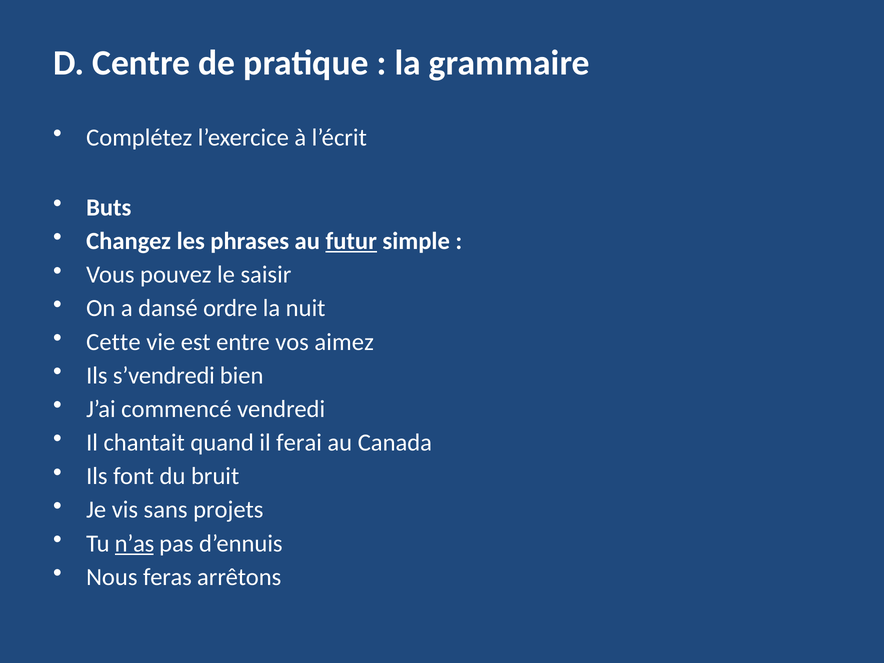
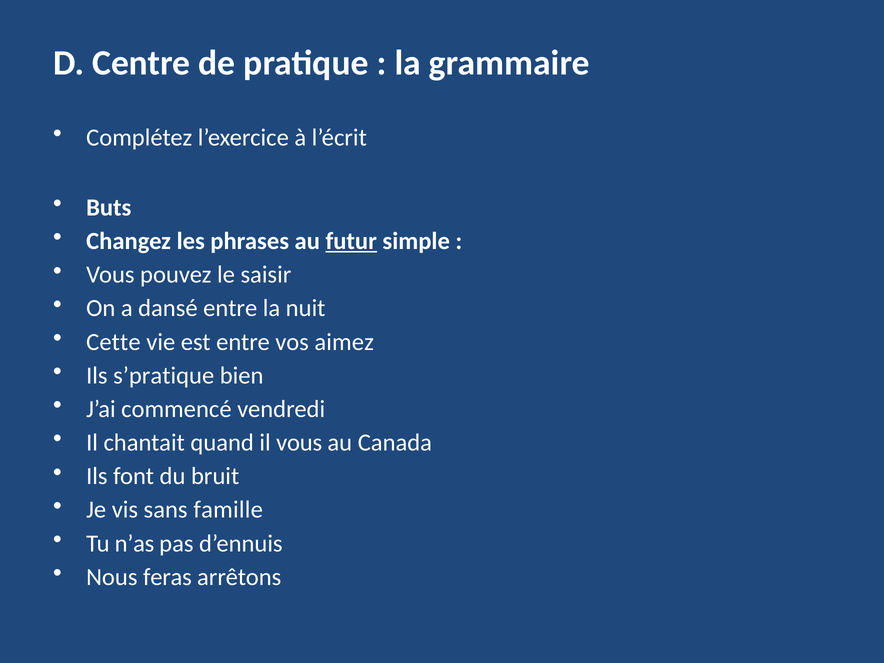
dansé ordre: ordre -> entre
s’vendredi: s’vendredi -> s’pratique
il ferai: ferai -> vous
projets: projets -> famille
n’as underline: present -> none
